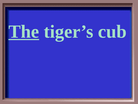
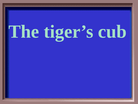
The underline: present -> none
